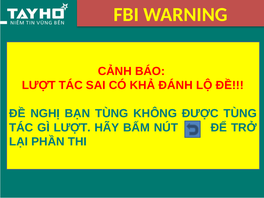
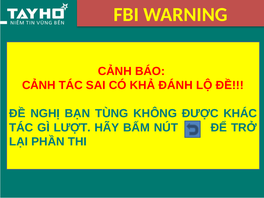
LƯỢT at (39, 85): LƯỢT -> CẢNH
ĐƯỢC TÙNG: TÙNG -> KHÁC
